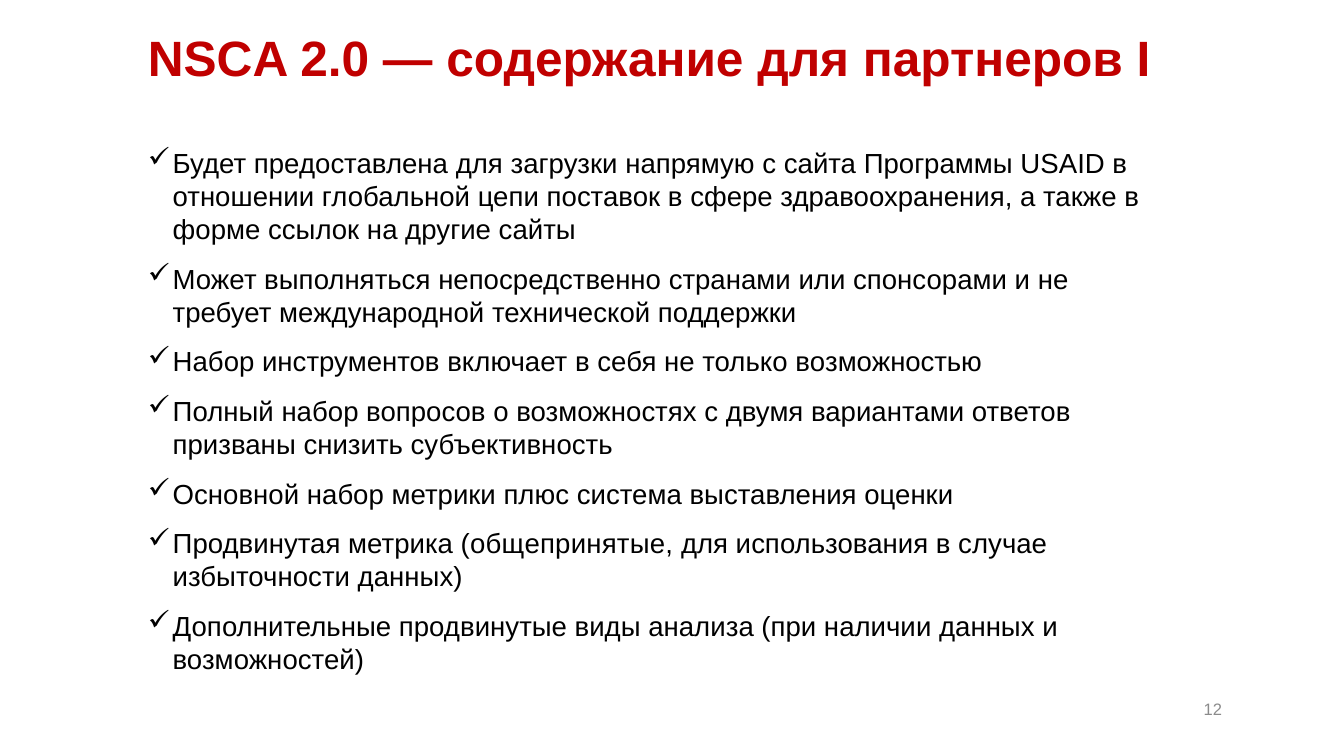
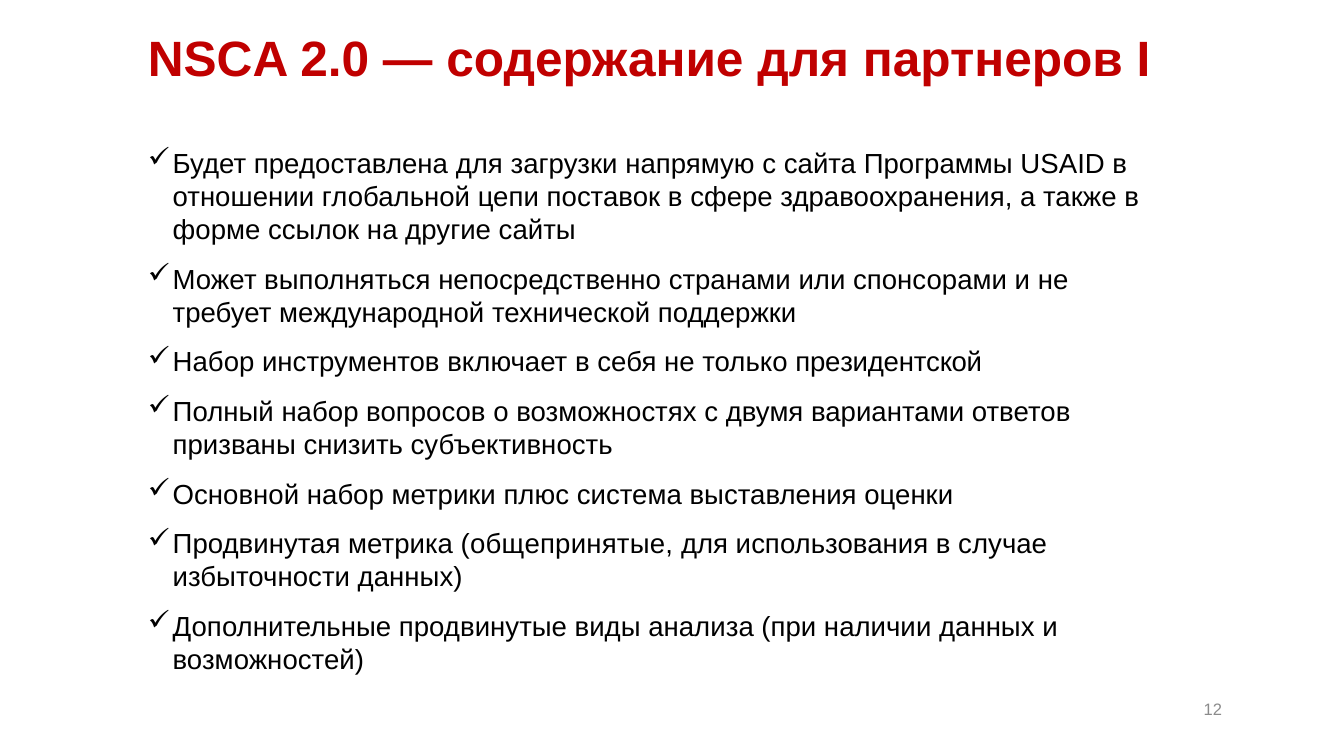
возможностью: возможностью -> президентской
